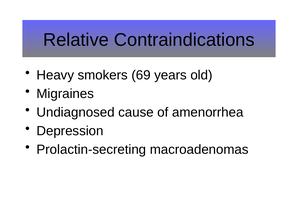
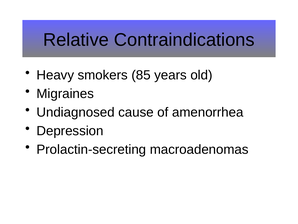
69: 69 -> 85
